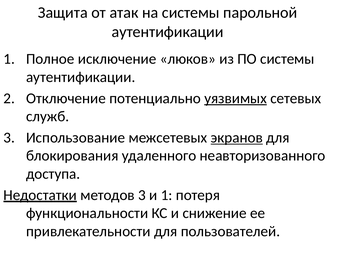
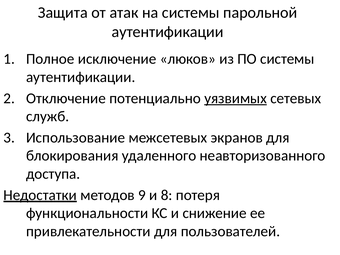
экранов underline: present -> none
методов 3: 3 -> 9
и 1: 1 -> 8
